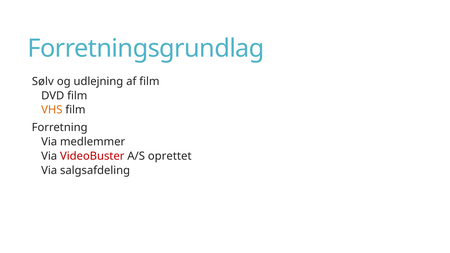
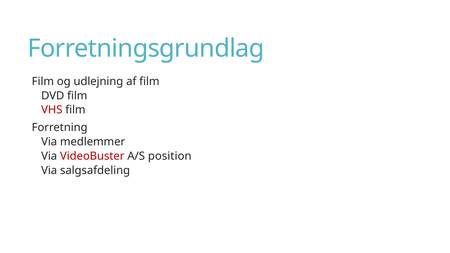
Sølv at (43, 81): Sølv -> Film
VHS colour: orange -> red
oprettet: oprettet -> position
